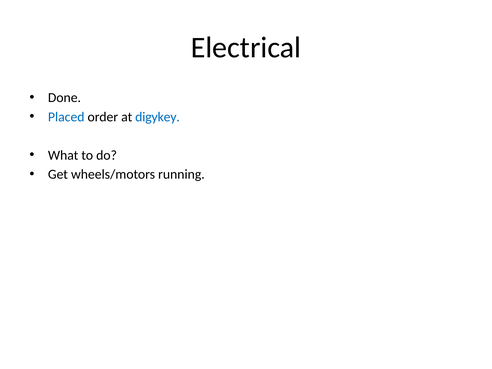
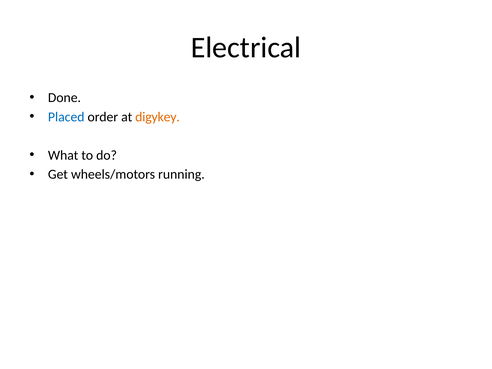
digykey colour: blue -> orange
